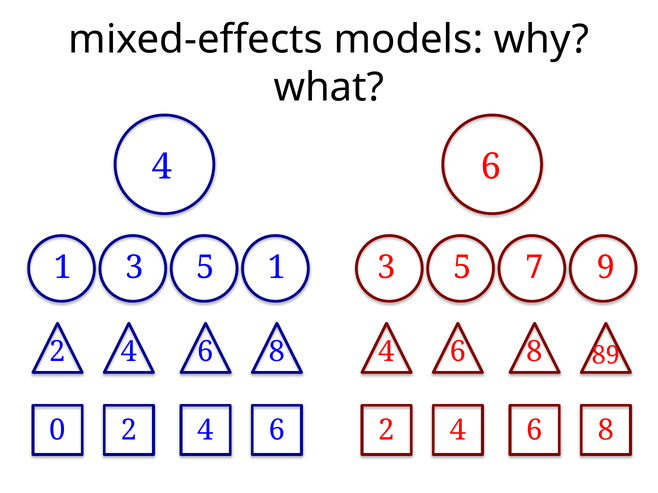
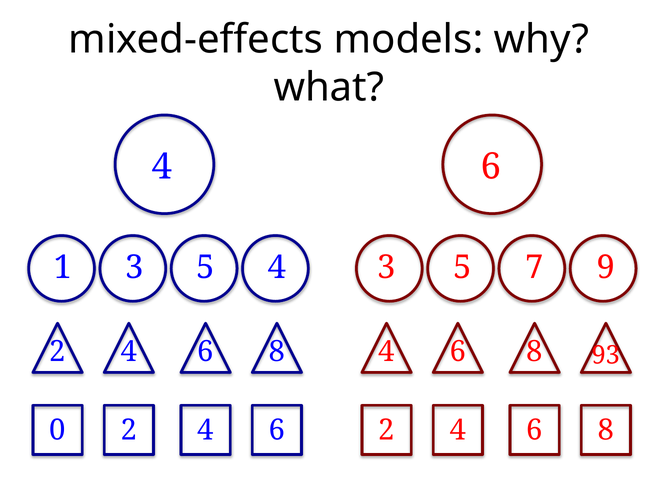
5 1: 1 -> 4
89: 89 -> 93
